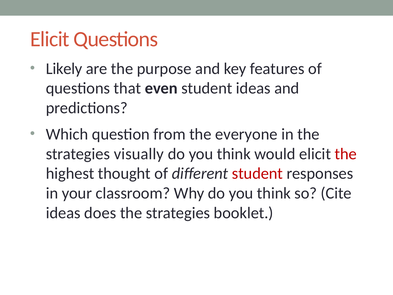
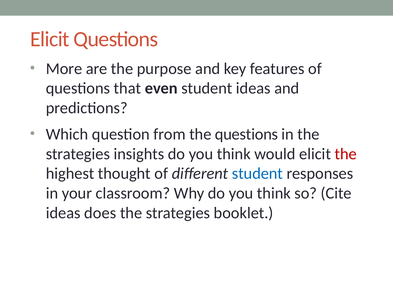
Likely: Likely -> More
the everyone: everyone -> questions
visually: visually -> insights
student at (257, 173) colour: red -> blue
